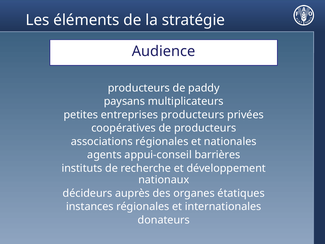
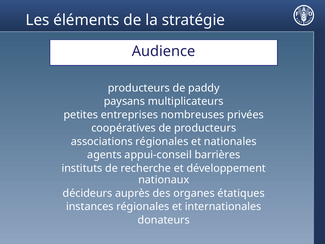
entreprises producteurs: producteurs -> nombreuses
